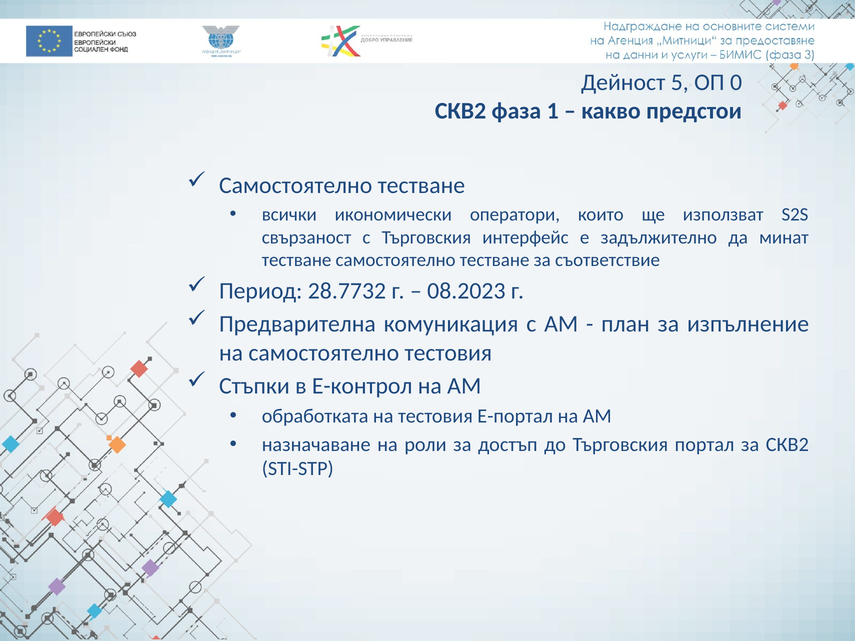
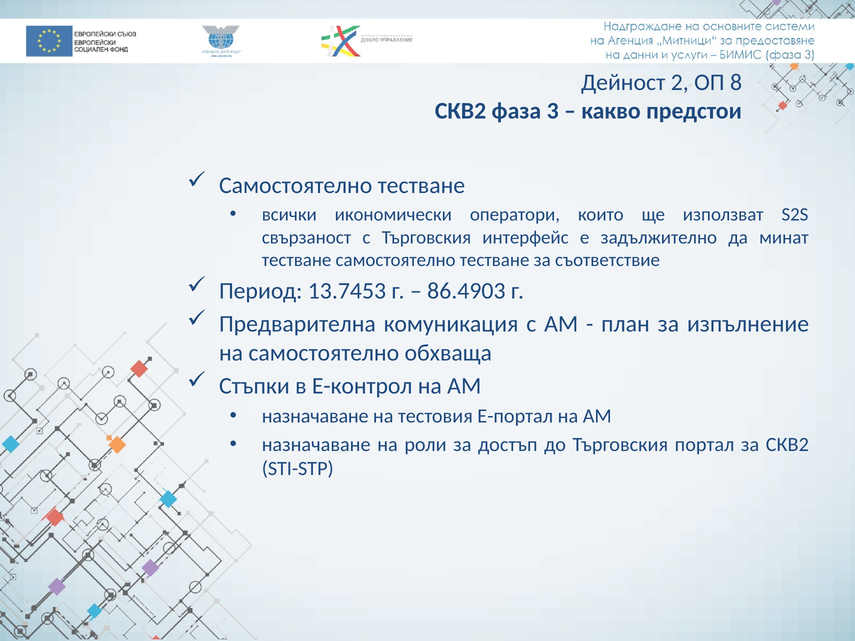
5: 5 -> 2
0: 0 -> 8
1: 1 -> 3
28.7732: 28.7732 -> 13.7453
08.2023: 08.2023 -> 86.4903
самостоятелно тестовия: тестовия -> обхваща
обработката at (315, 416): обработката -> назначаване
